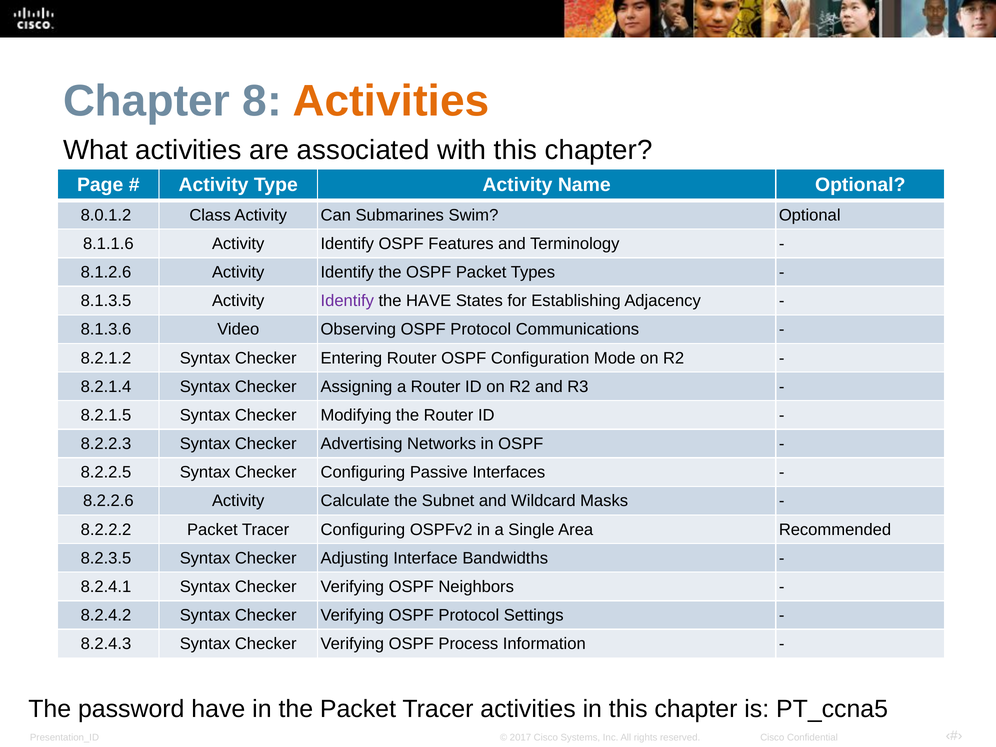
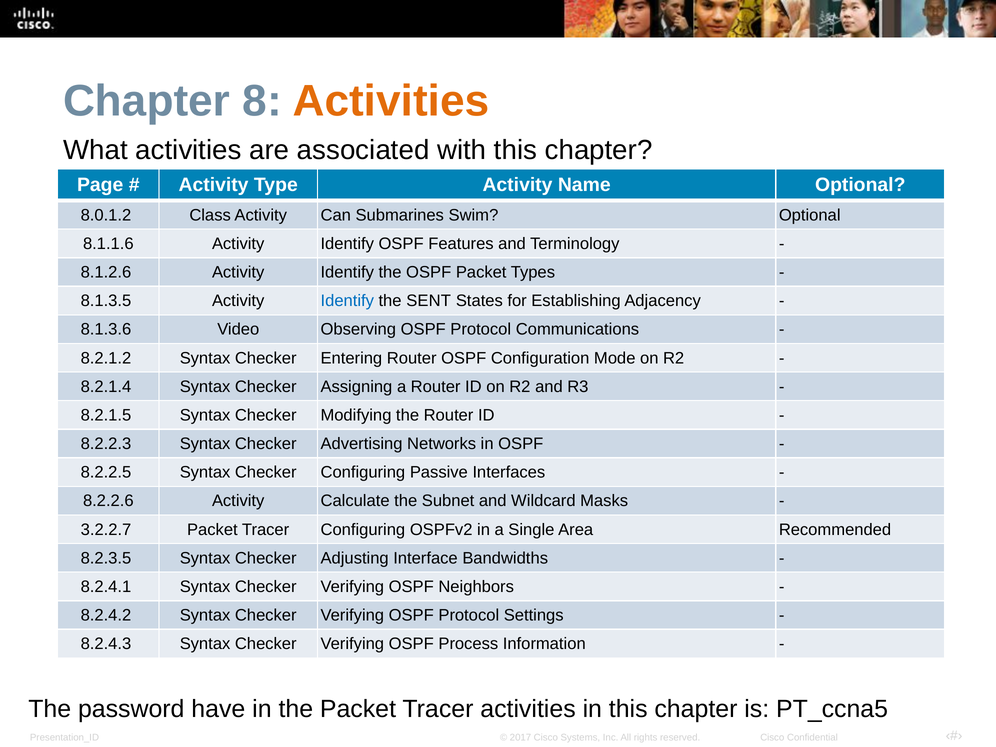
Identify at (347, 301) colour: purple -> blue
the HAVE: HAVE -> SENT
8.2.2.2: 8.2.2.2 -> 3.2.2.7
